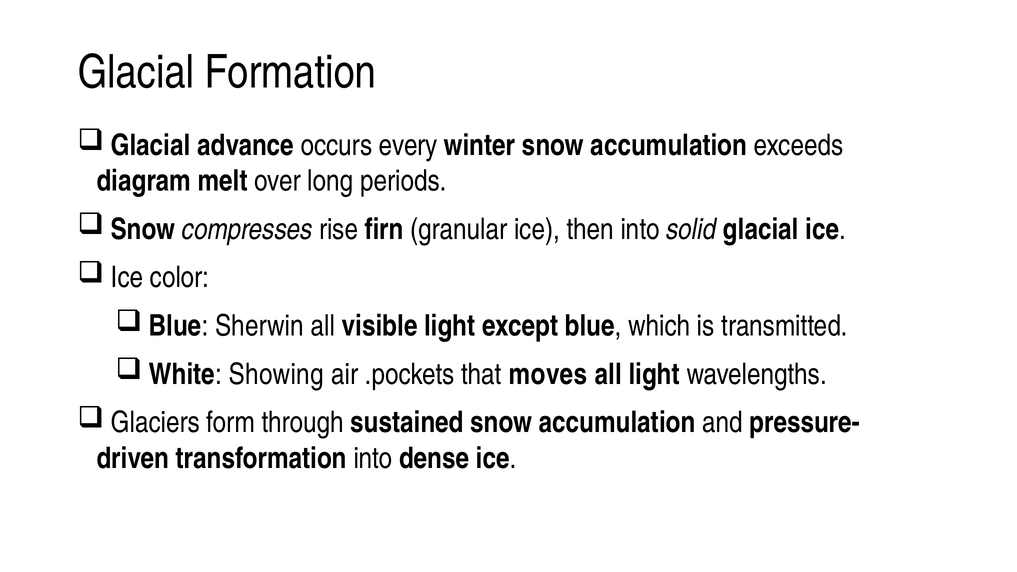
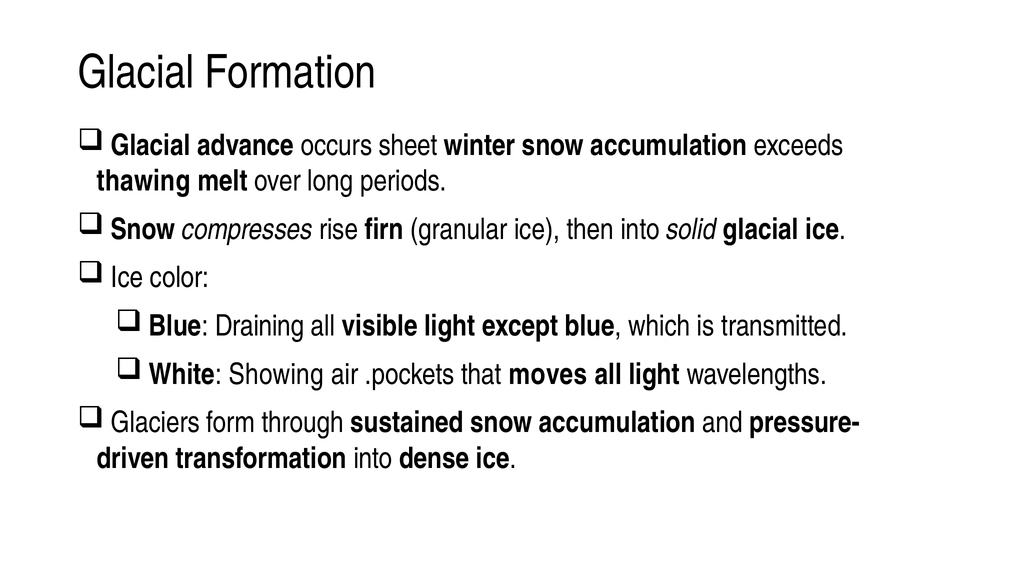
every: every -> sheet
diagram: diagram -> thawing
Sherwin: Sherwin -> Draining
